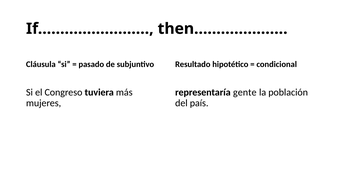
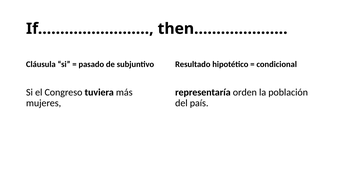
gente: gente -> orden
